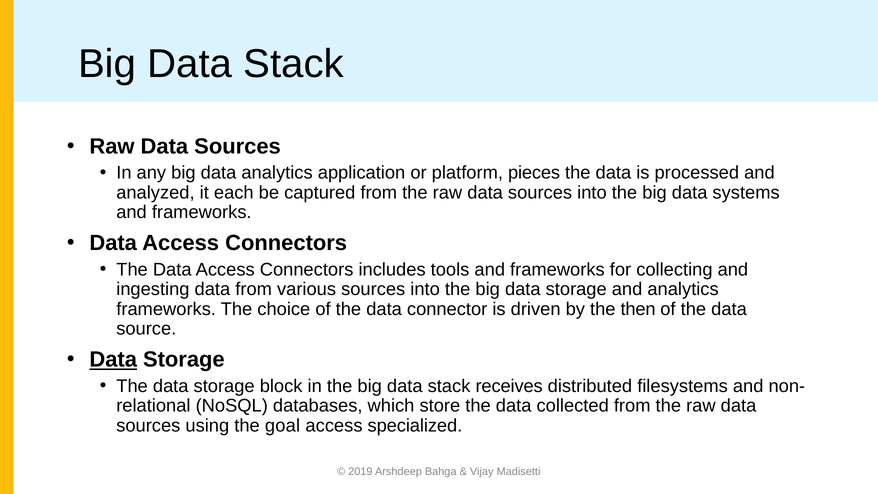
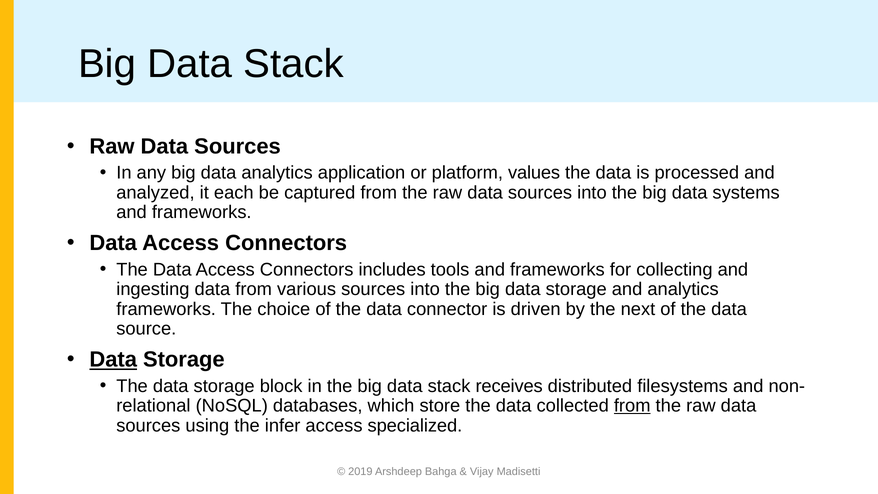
pieces: pieces -> values
then: then -> next
from at (632, 406) underline: none -> present
goal: goal -> infer
